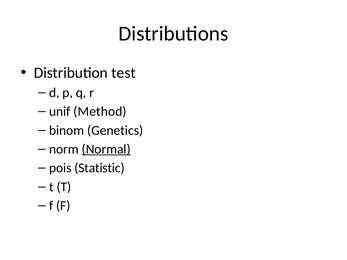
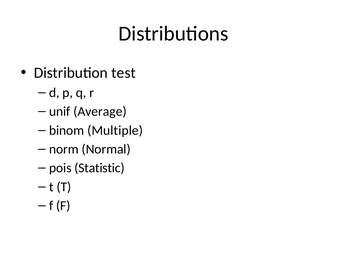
Method: Method -> Average
Genetics: Genetics -> Multiple
Normal underline: present -> none
